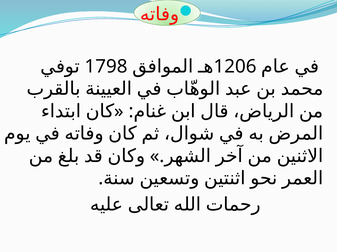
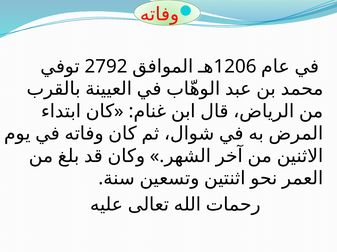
1798: 1798 -> 2792
